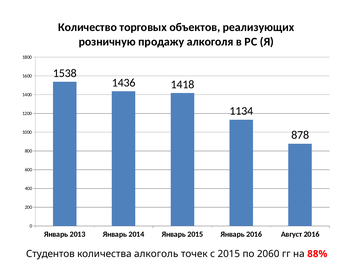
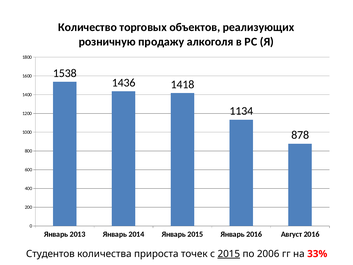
алкоголь: алкоголь -> прироста
2015 at (229, 254) underline: none -> present
2060: 2060 -> 2006
88%: 88% -> 33%
